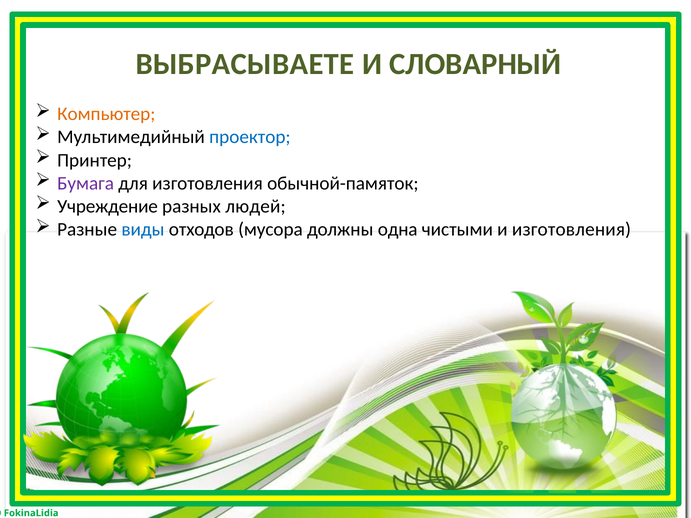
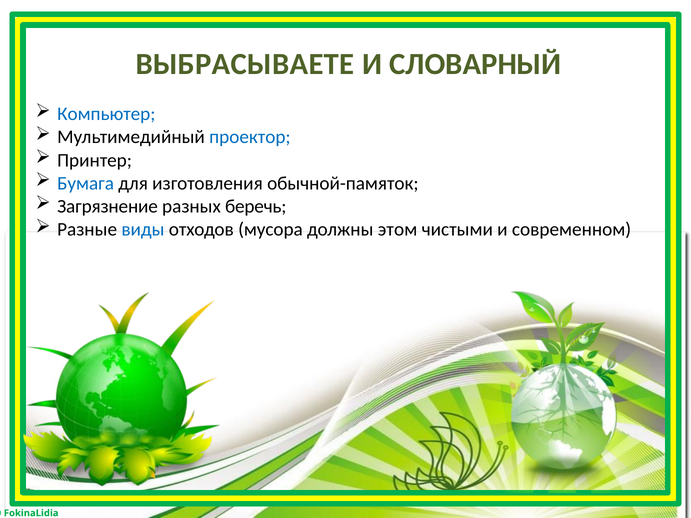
Компьютер colour: orange -> blue
Бумага colour: purple -> blue
Учреждение: Учреждение -> Загрязнение
людей: людей -> беречь
одна: одна -> этом
и изготовления: изготовления -> современном
